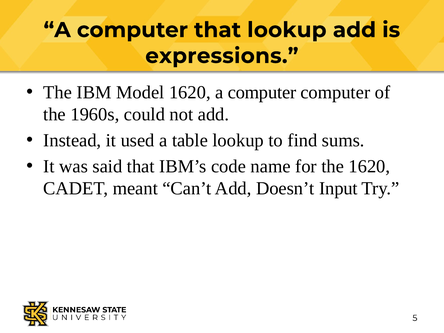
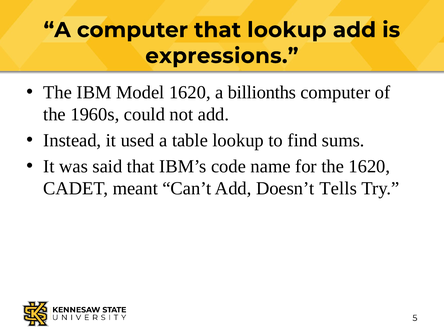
1620 a computer: computer -> billionths
Input: Input -> Tells
